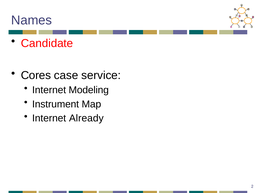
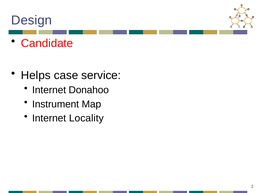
Names: Names -> Design
Cores: Cores -> Helps
Modeling: Modeling -> Donahoo
Already: Already -> Locality
